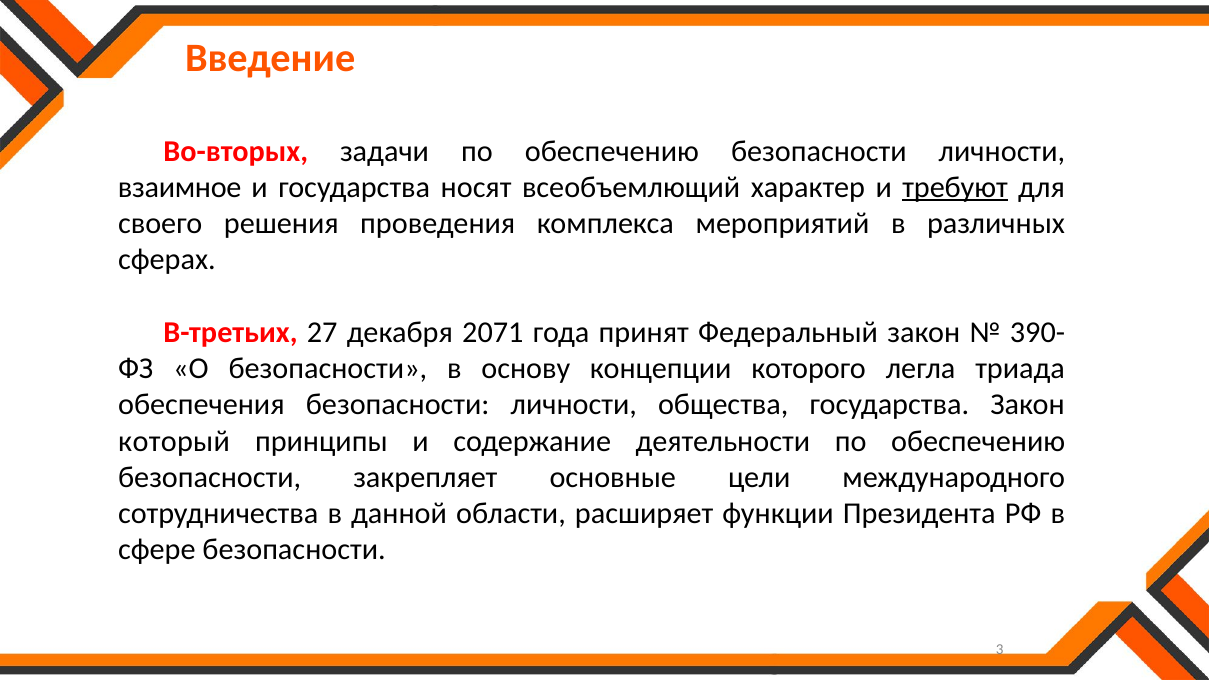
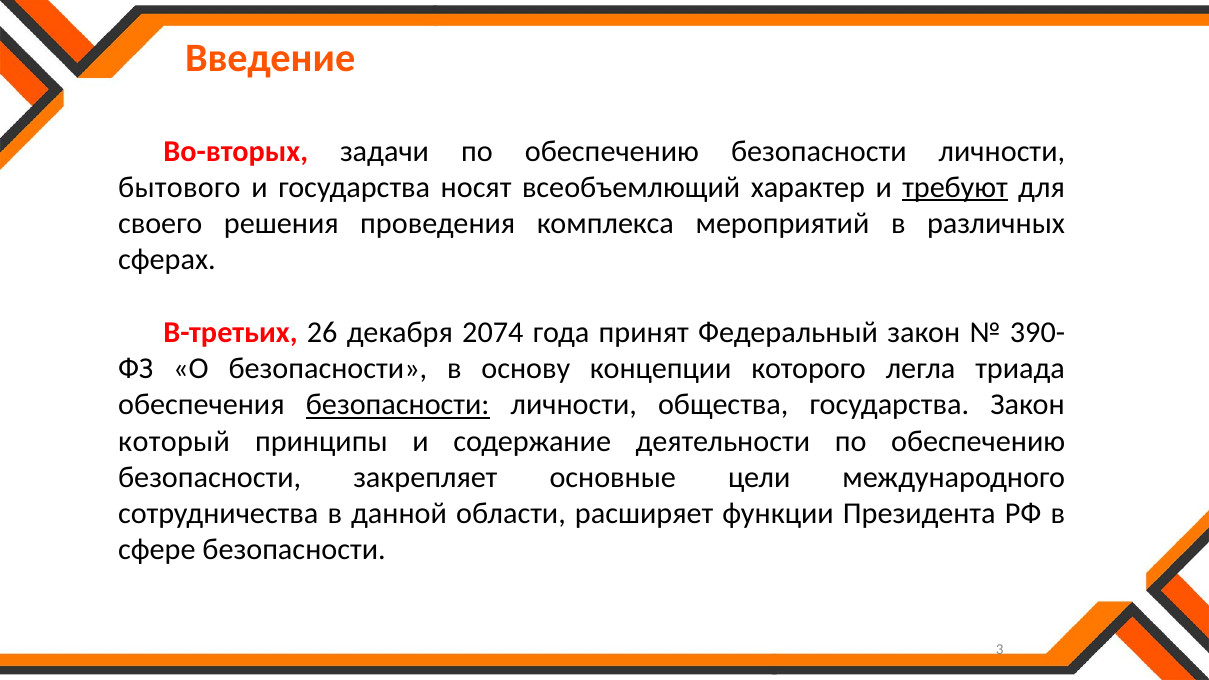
взаимное: взаимное -> бытового
27: 27 -> 26
2071: 2071 -> 2074
безопасности at (398, 405) underline: none -> present
